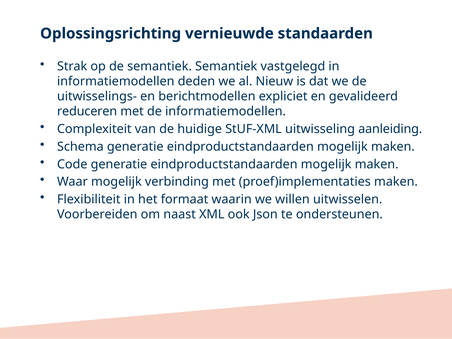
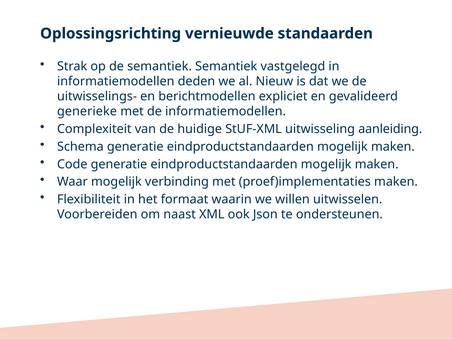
reduceren: reduceren -> generieke
